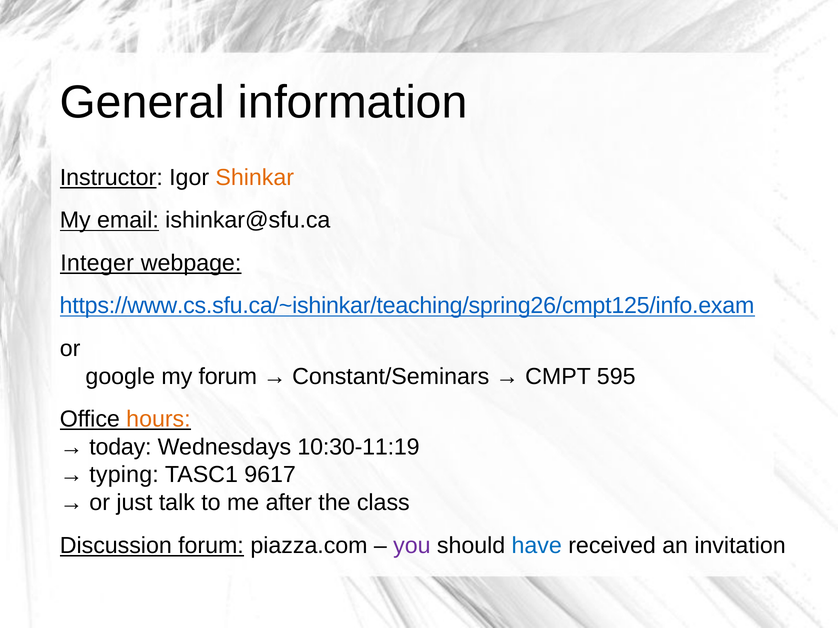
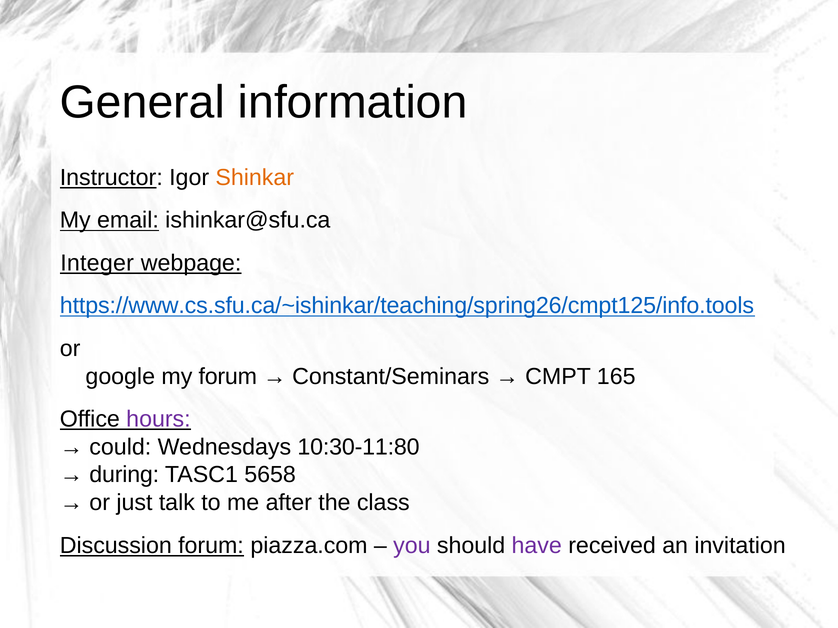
https://www.cs.sfu.ca/~ishinkar/teaching/spring26/cmpt125/info.exam: https://www.cs.sfu.ca/~ishinkar/teaching/spring26/cmpt125/info.exam -> https://www.cs.sfu.ca/~ishinkar/teaching/spring26/cmpt125/info.tools
595: 595 -> 165
hours colour: orange -> purple
today: today -> could
10:30-11:19: 10:30-11:19 -> 10:30-11:80
typing: typing -> during
9617: 9617 -> 5658
have colour: blue -> purple
